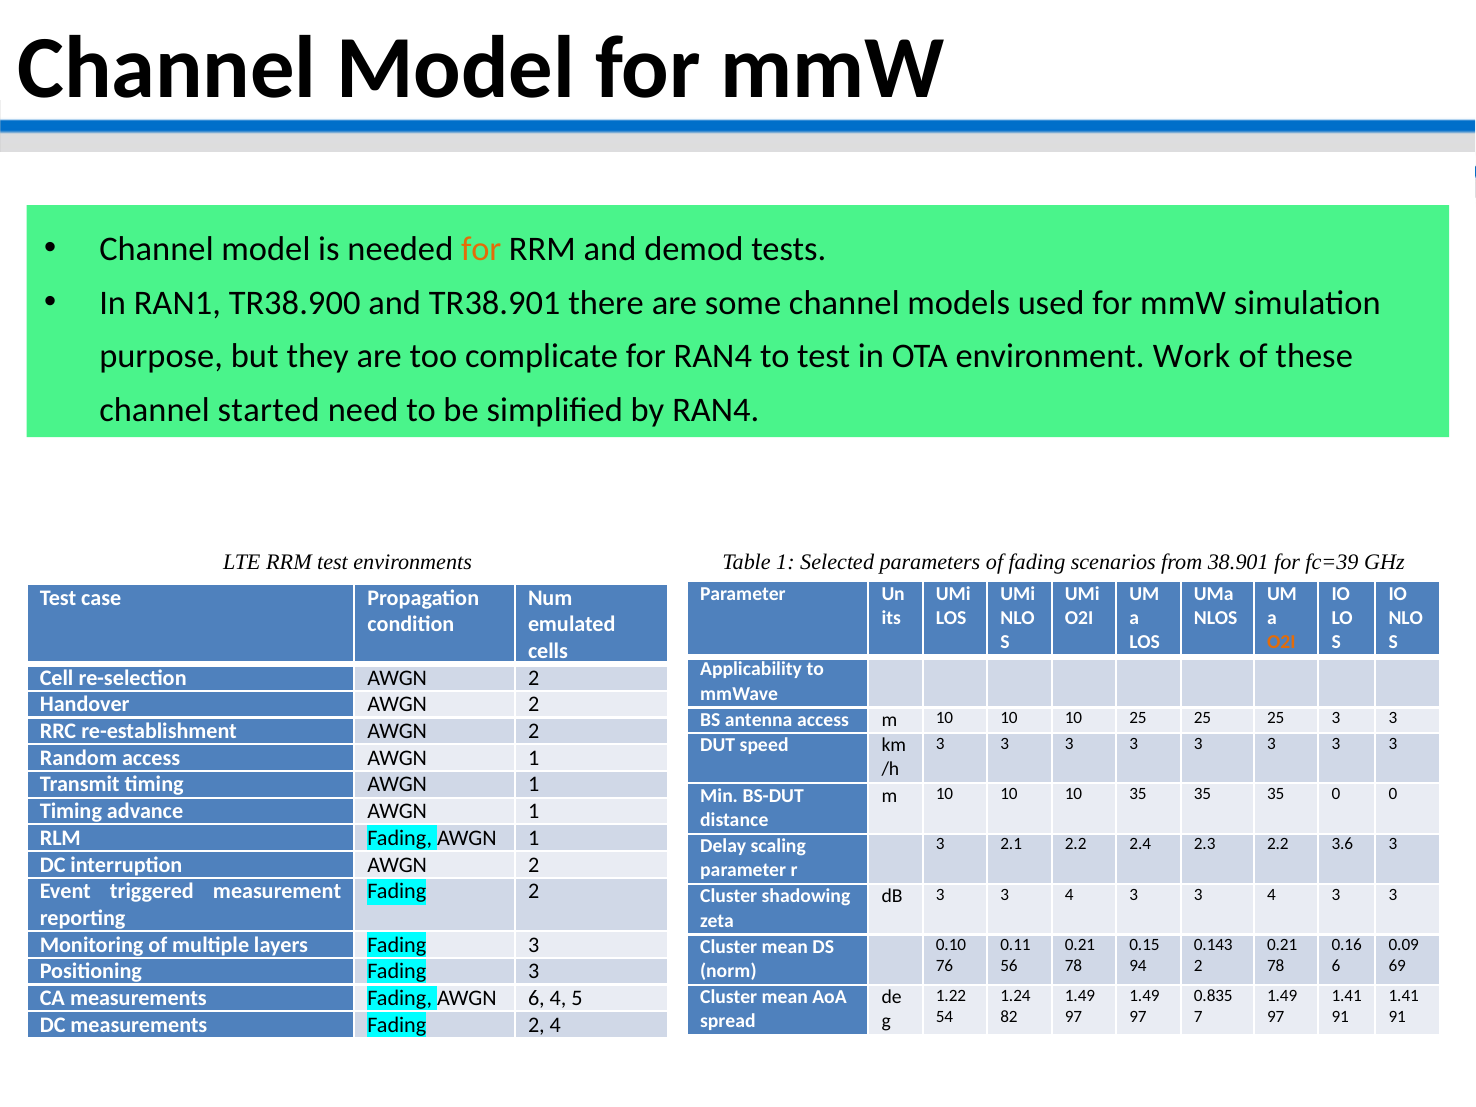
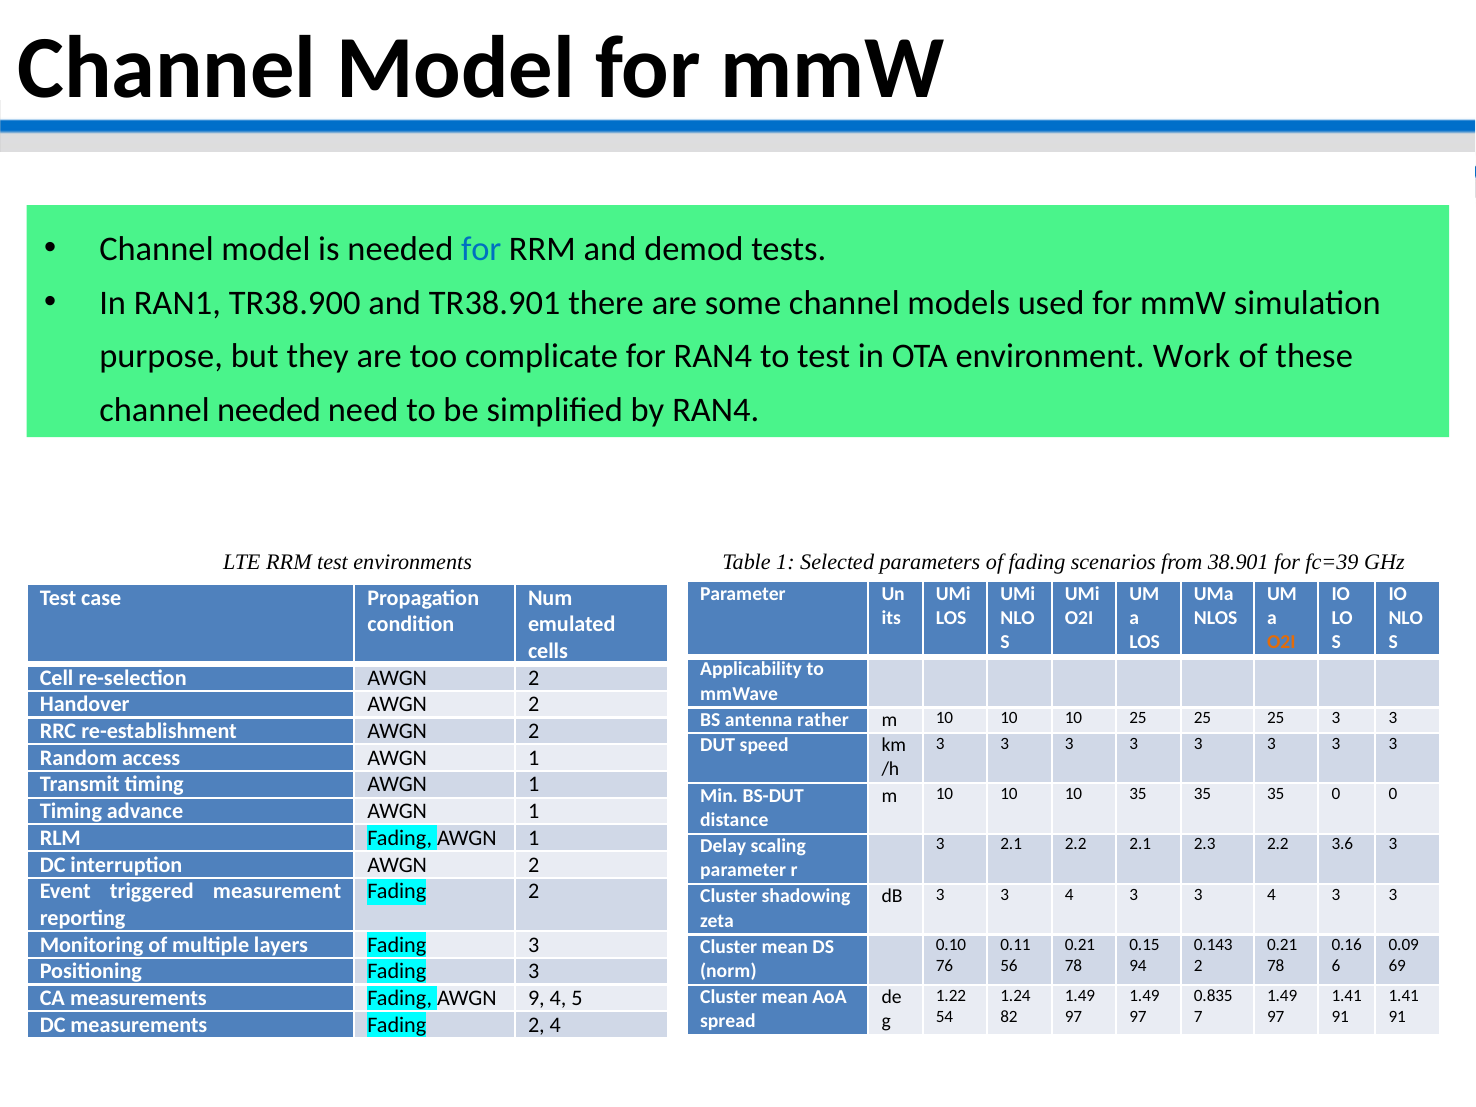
for at (481, 249) colour: orange -> blue
channel started: started -> needed
antenna access: access -> rather
2.2 2.4: 2.4 -> 2.1
AWGN 6: 6 -> 9
